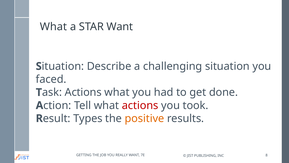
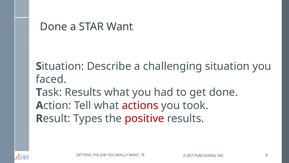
What at (54, 27): What -> Done
Actions at (83, 92): Actions -> Results
positive colour: orange -> red
